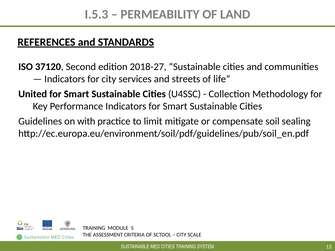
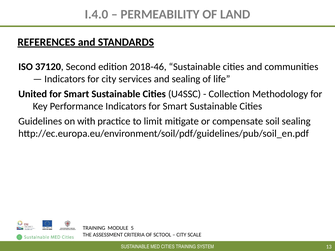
I.5.3: I.5.3 -> I.4.0
2018-27: 2018-27 -> 2018-46
and streets: streets -> sealing
